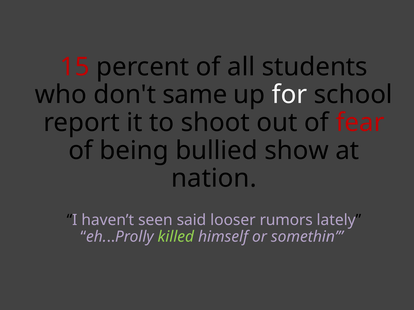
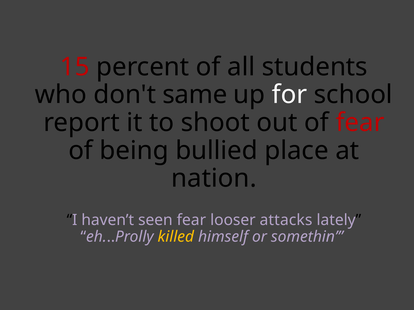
show: show -> place
seen said: said -> fear
rumors: rumors -> attacks
killed colour: light green -> yellow
